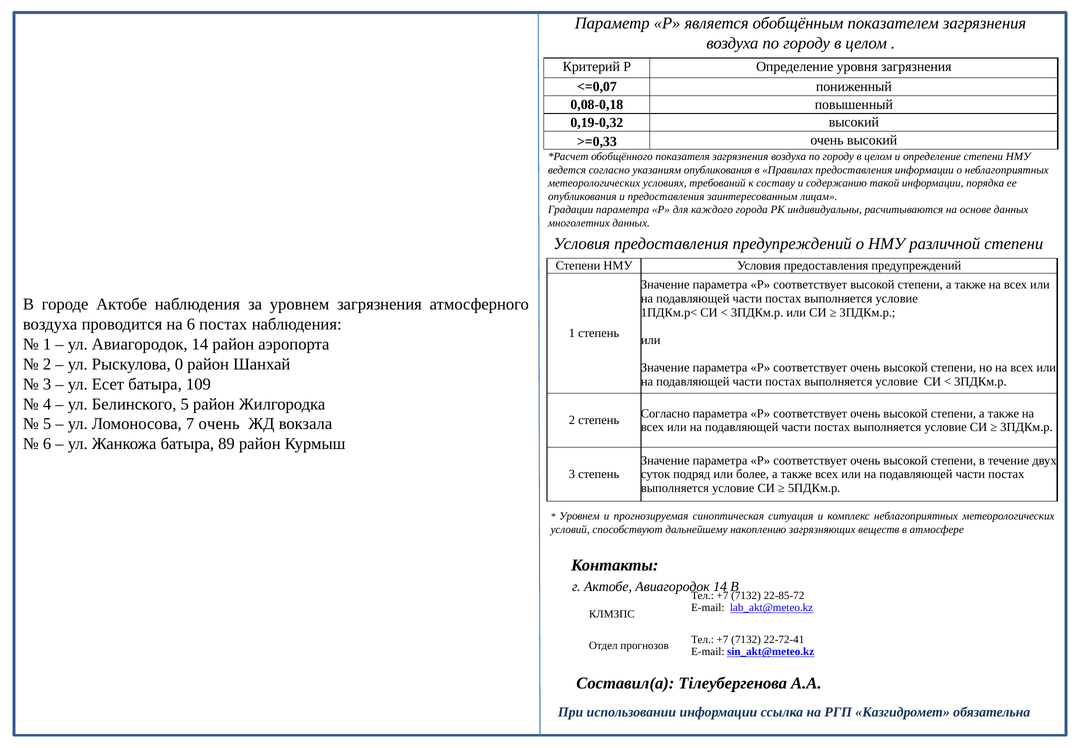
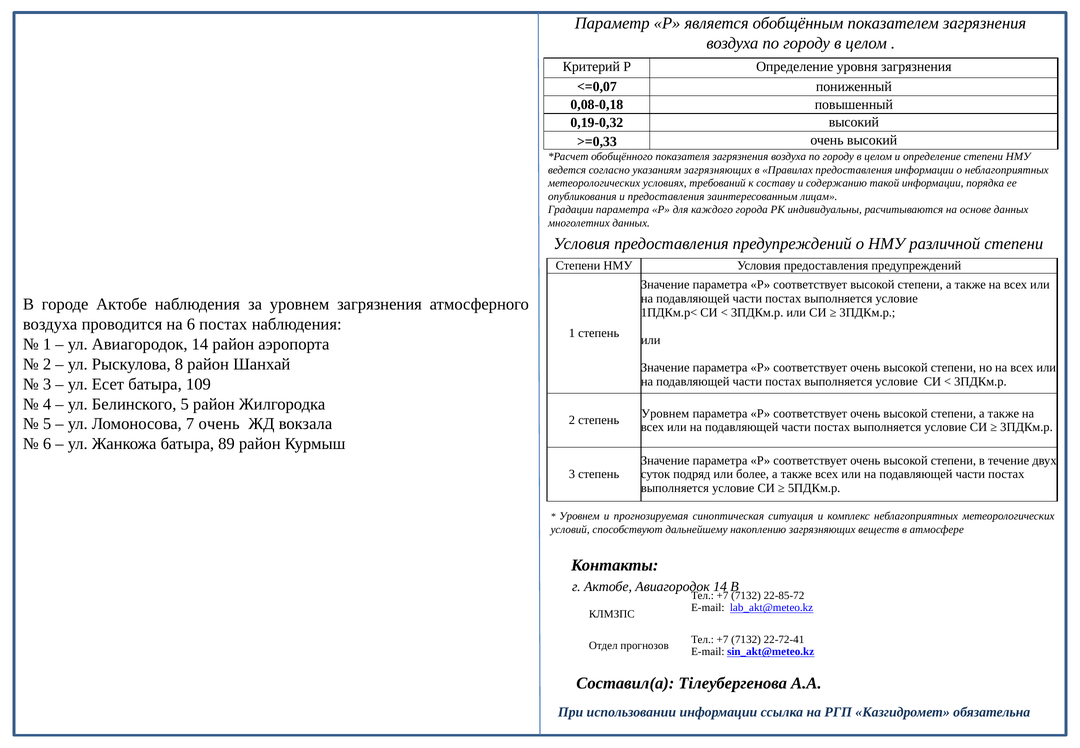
указаниям опубликования: опубликования -> загрязняющих
0: 0 -> 8
Согласно at (665, 413): Согласно -> Уровнем
